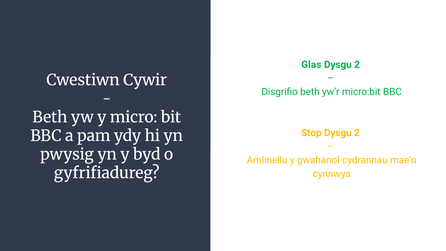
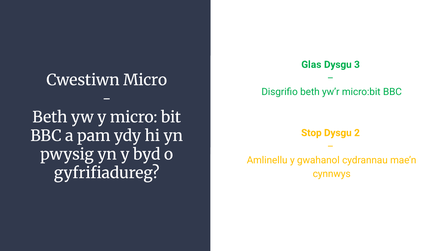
2 at (357, 65): 2 -> 3
Cwestiwn Cywir: Cywir -> Micro
